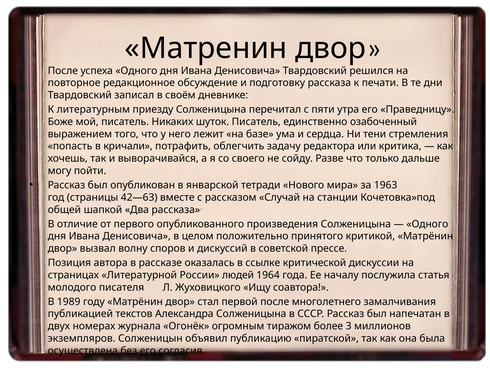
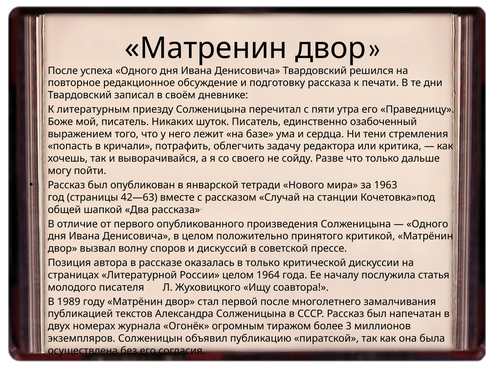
в ссылке: ссылке -> только
России людей: людей -> целом
